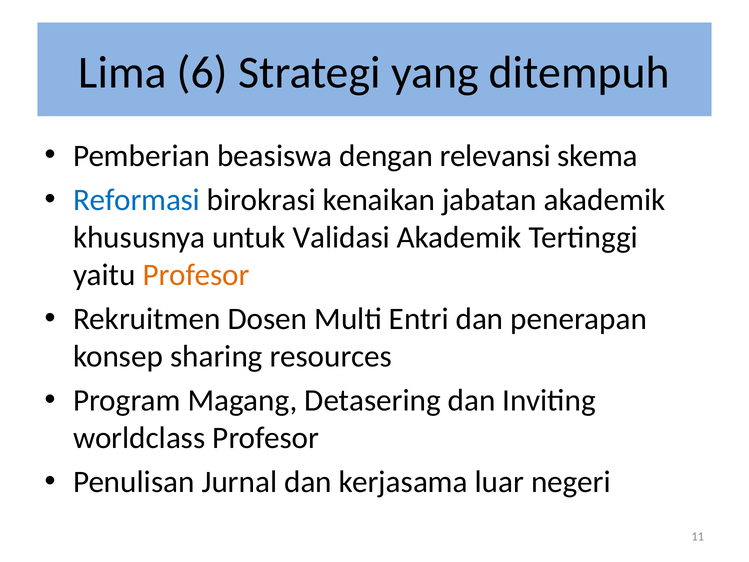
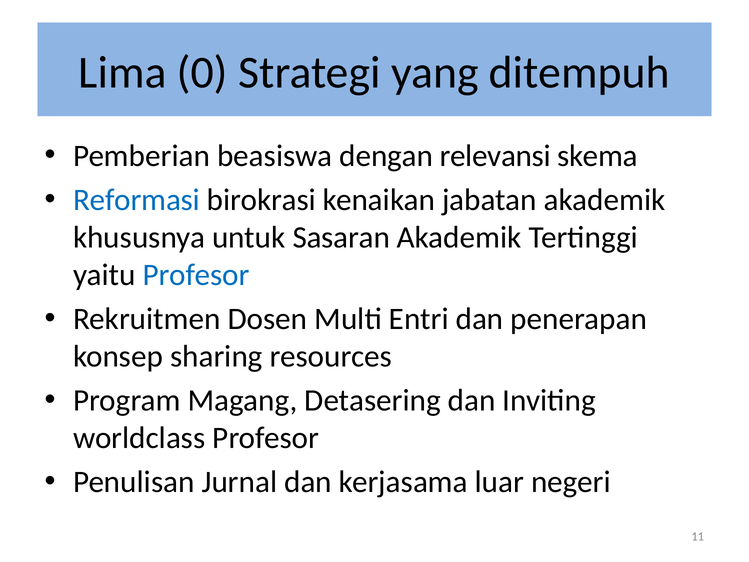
6: 6 -> 0
Validasi: Validasi -> Sasaran
Profesor at (196, 275) colour: orange -> blue
